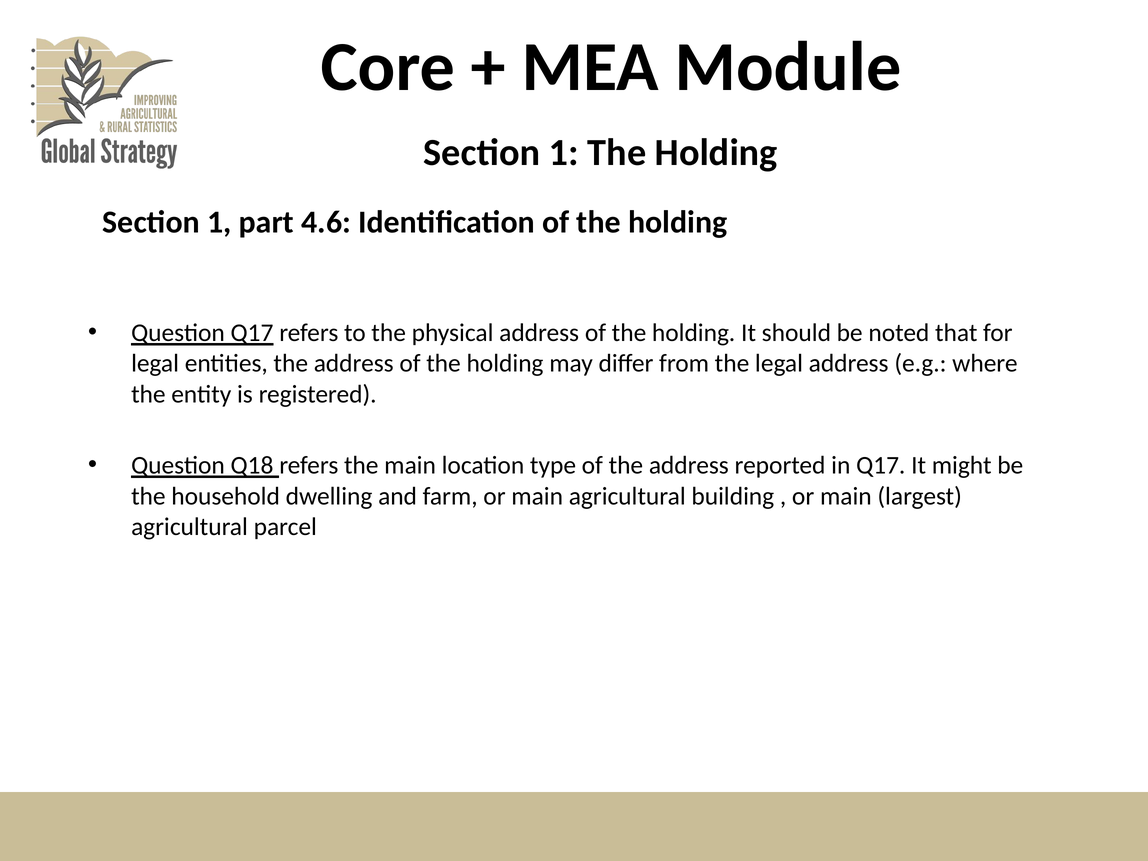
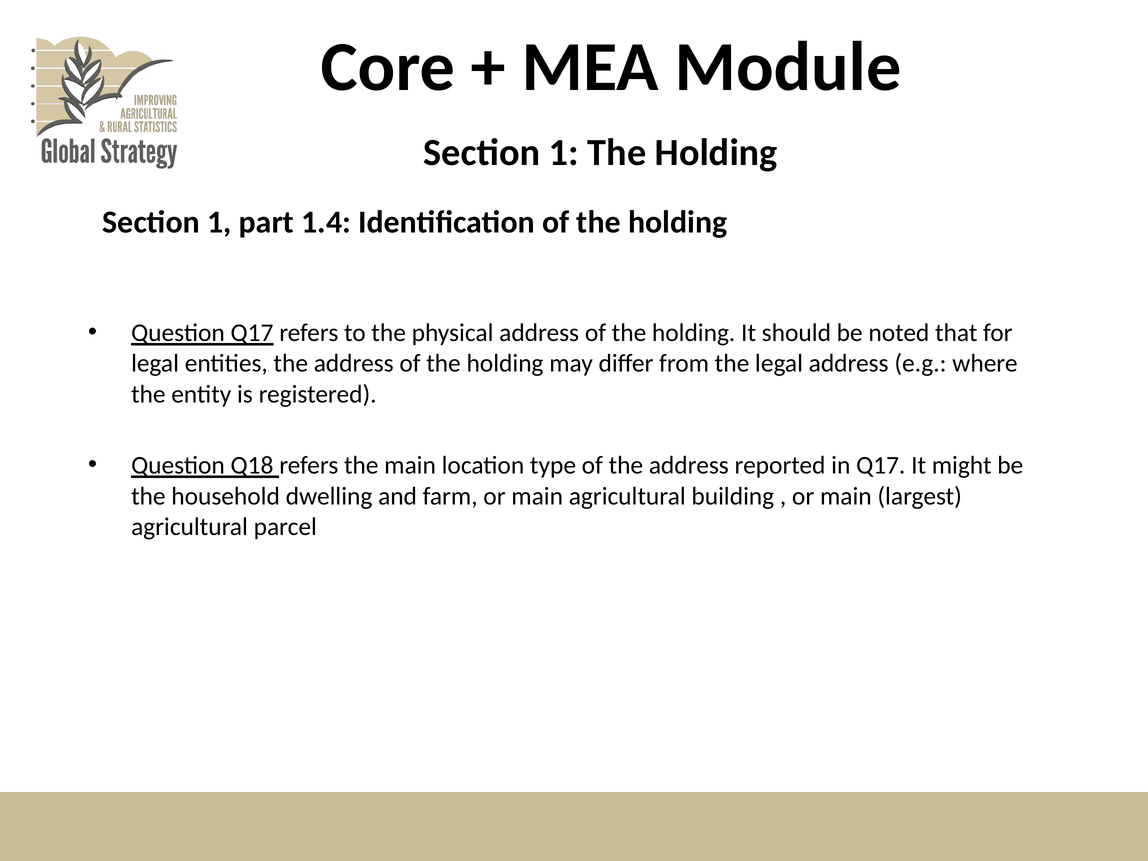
4.6: 4.6 -> 1.4
